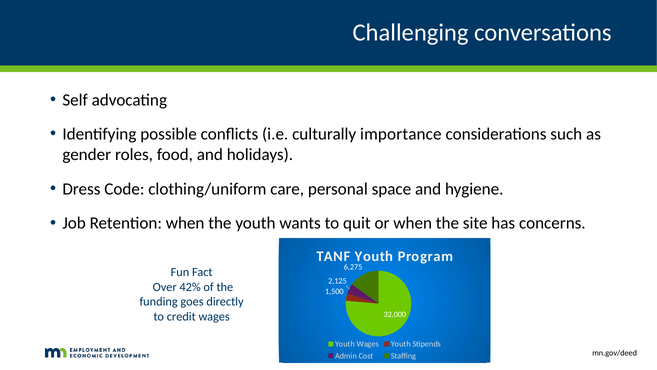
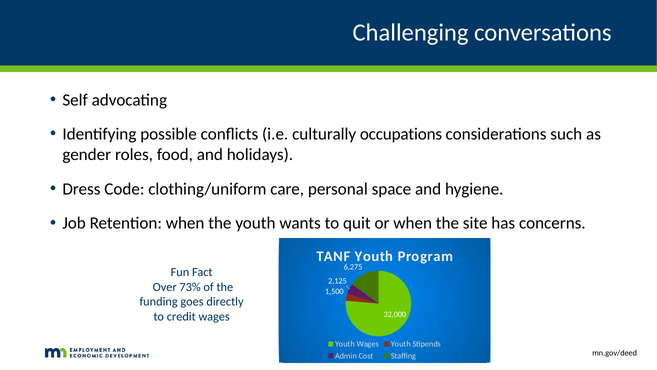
importance: importance -> occupations
42%: 42% -> 73%
